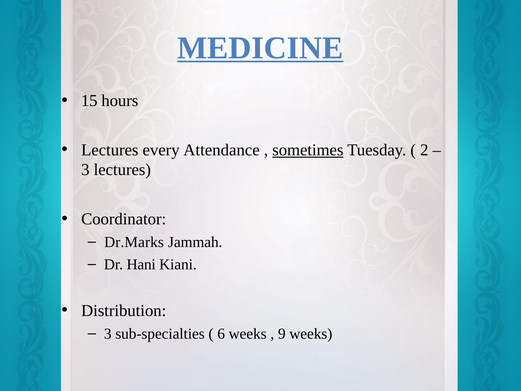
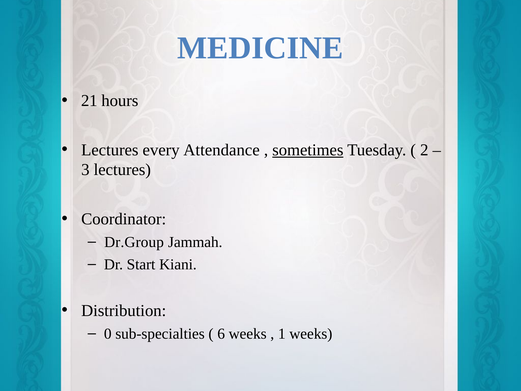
MEDICINE underline: present -> none
15: 15 -> 21
Dr.Marks: Dr.Marks -> Dr.Group
Hani: Hani -> Start
3 at (108, 333): 3 -> 0
9: 9 -> 1
